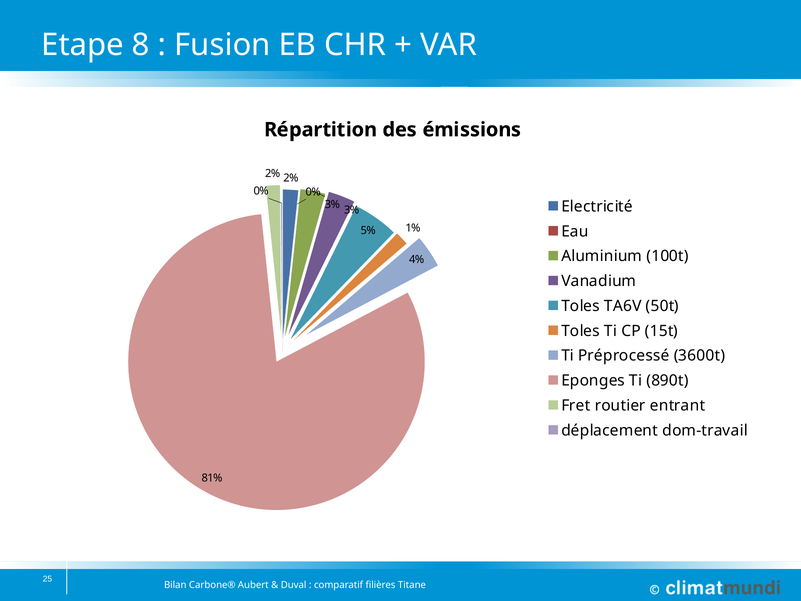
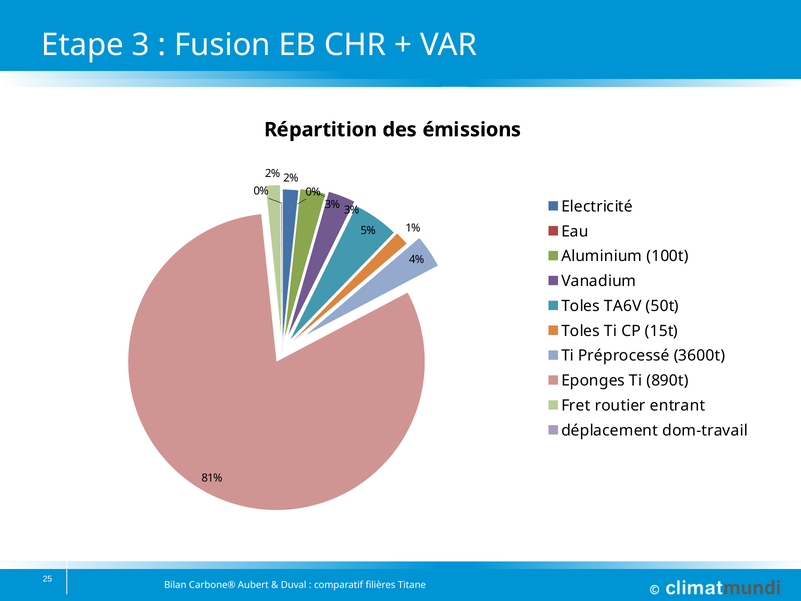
8: 8 -> 3
